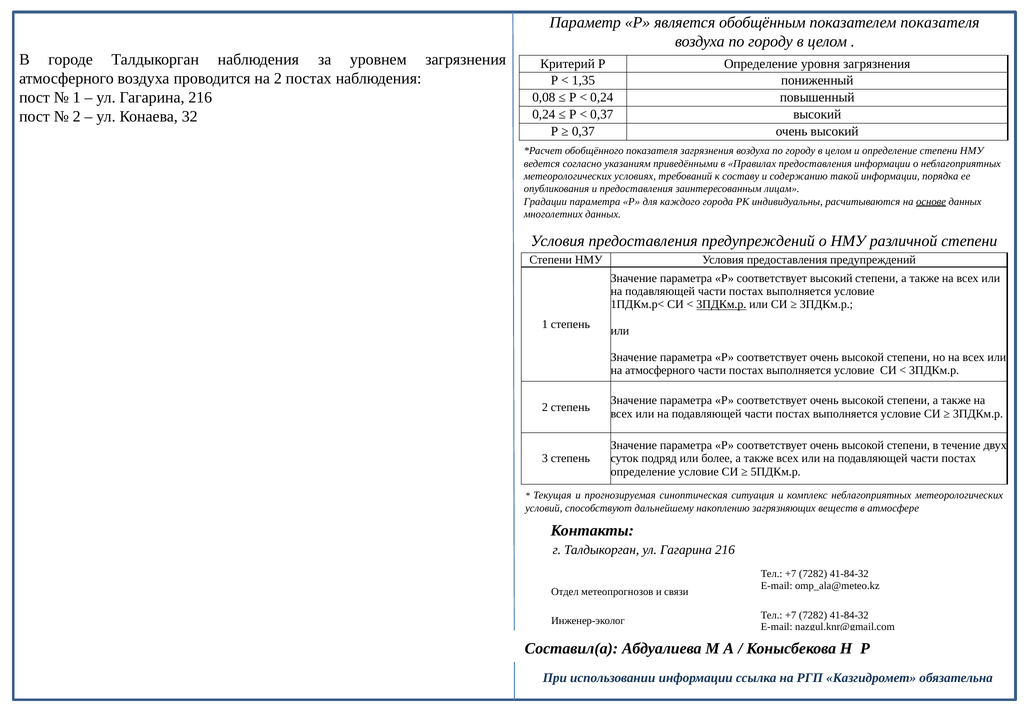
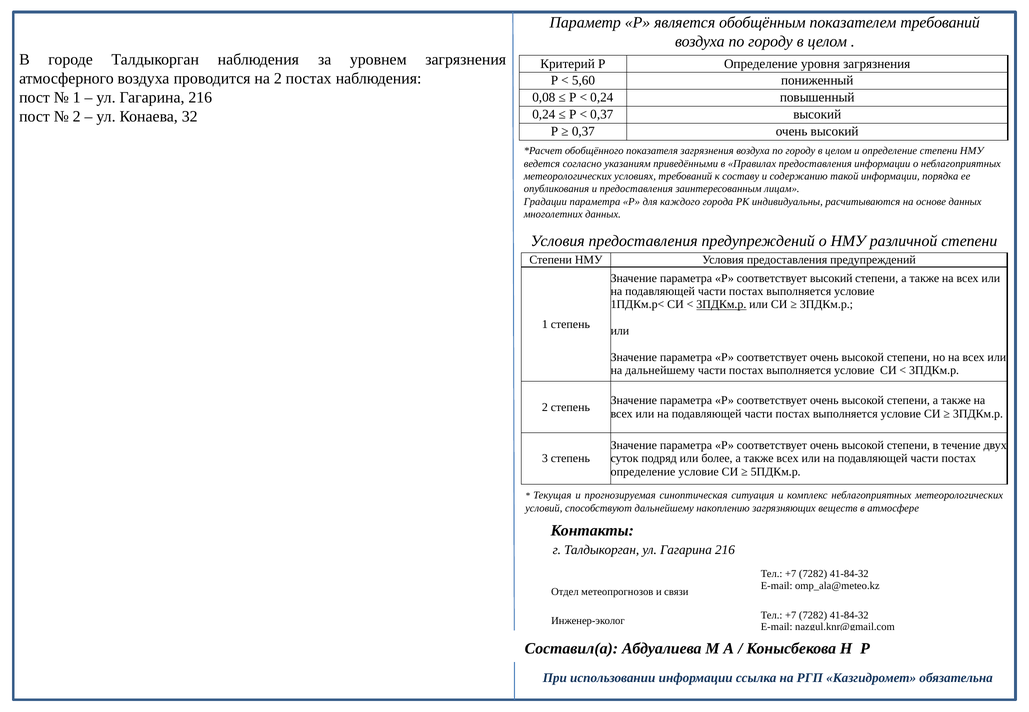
показателем показателя: показателя -> требований
1,35: 1,35 -> 5,60
основе underline: present -> none
на атмосферного: атмосферного -> дальнейшему
